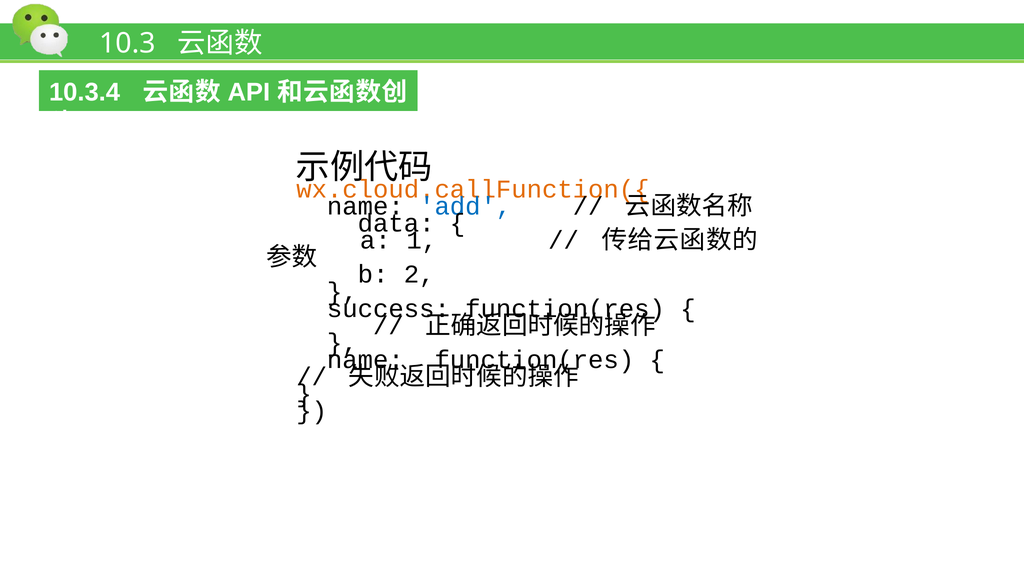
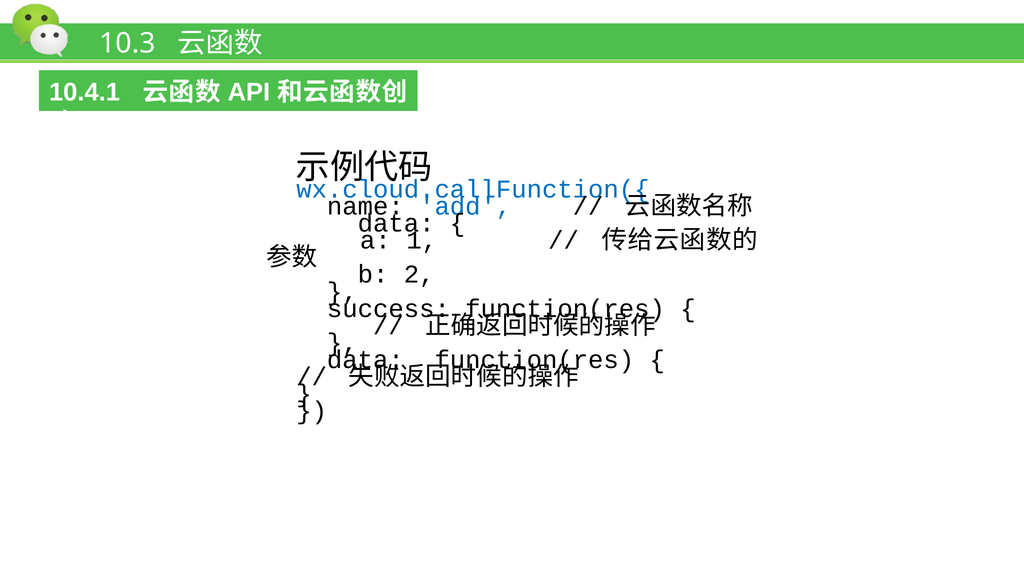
10.3.4: 10.3.4 -> 10.4.1
wx.cloud.callFunction({ colour: orange -> blue
name at (365, 360): name -> data
